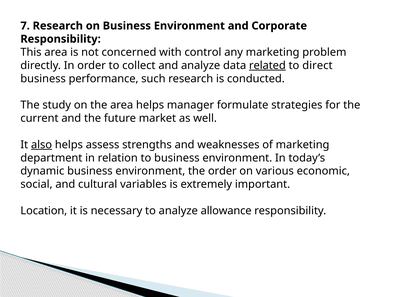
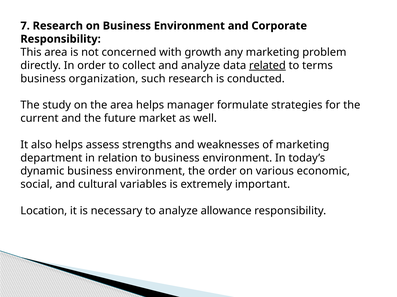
control: control -> growth
direct: direct -> terms
performance: performance -> organization
also underline: present -> none
